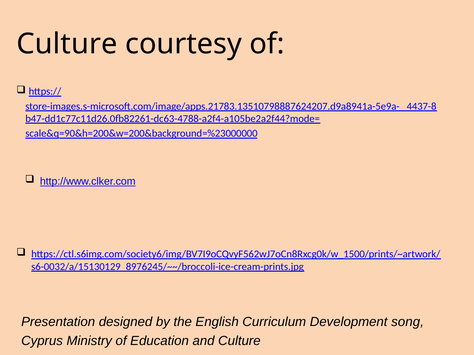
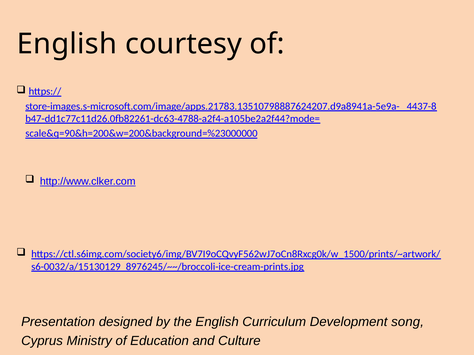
Culture at (67, 44): Culture -> English
